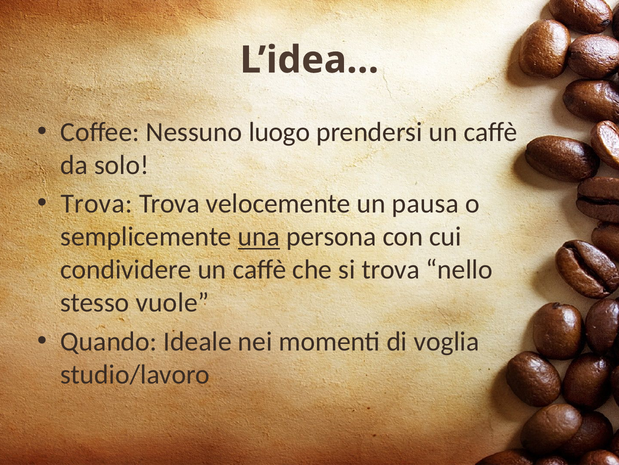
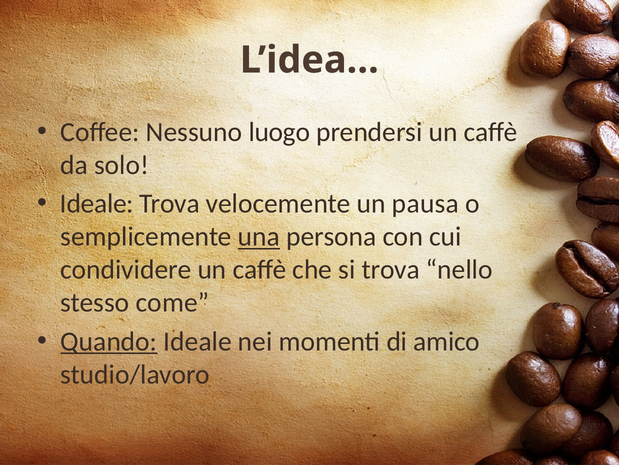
Trova at (97, 203): Trova -> Ideale
vuole: vuole -> come
Quando underline: none -> present
voglia: voglia -> amico
